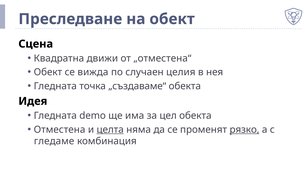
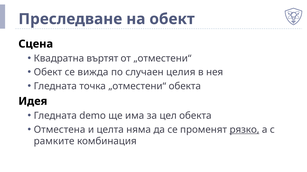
движи: движи -> въртят
от „отместена“: „отместена“ -> „отместени“
точка „създаваме“: „създаваме“ -> „отместени“
целта underline: present -> none
гледаме: гледаме -> рамките
